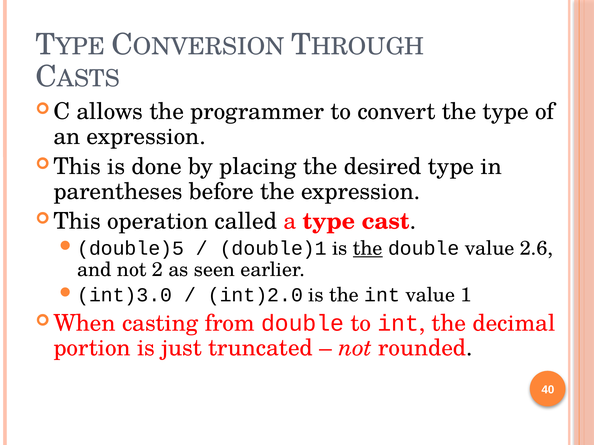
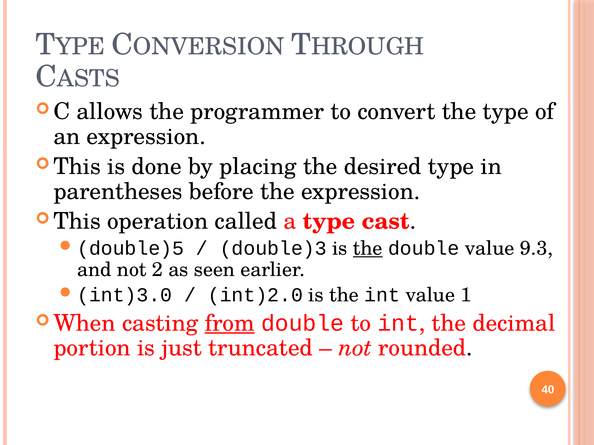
double)1: double)1 -> double)3
2.6: 2.6 -> 9.3
from underline: none -> present
